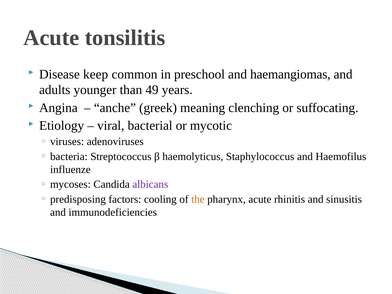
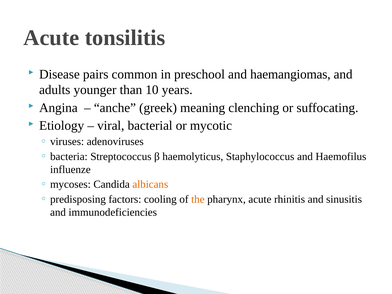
keep: keep -> pairs
49: 49 -> 10
albicans colour: purple -> orange
